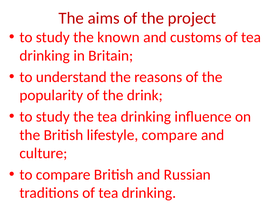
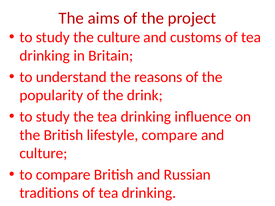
the known: known -> culture
